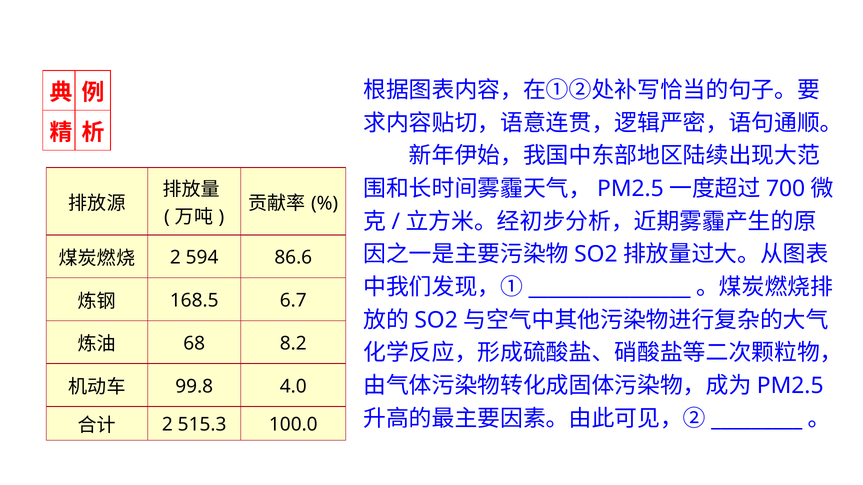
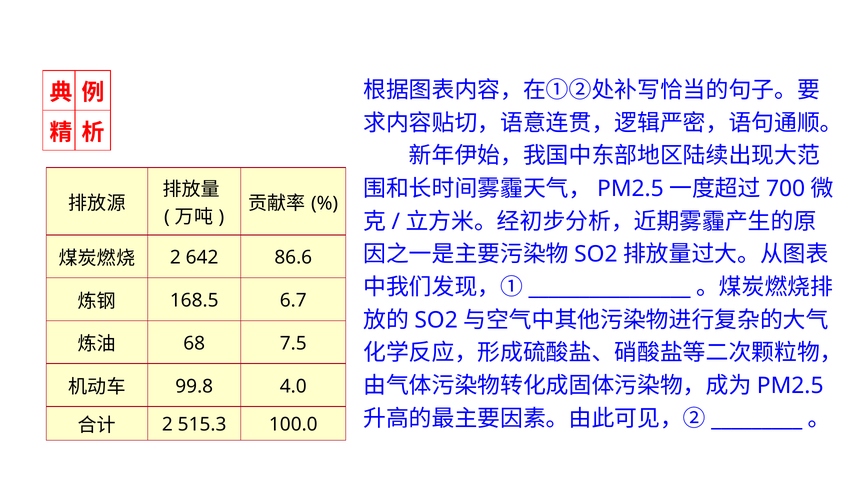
594: 594 -> 642
8.2: 8.2 -> 7.5
